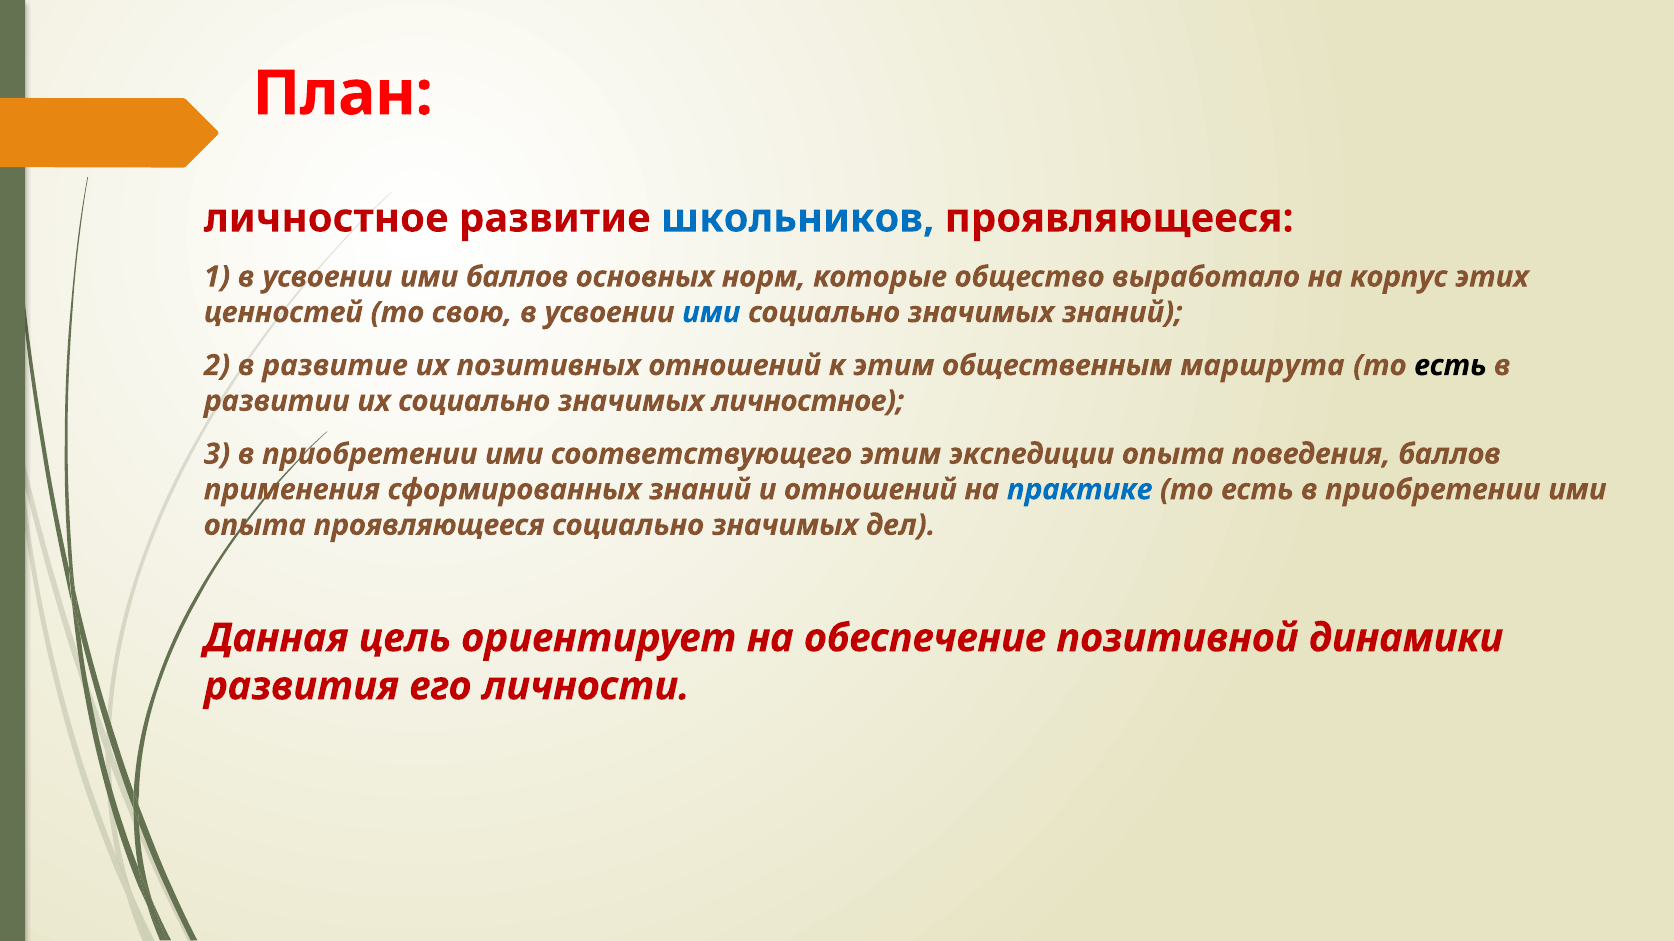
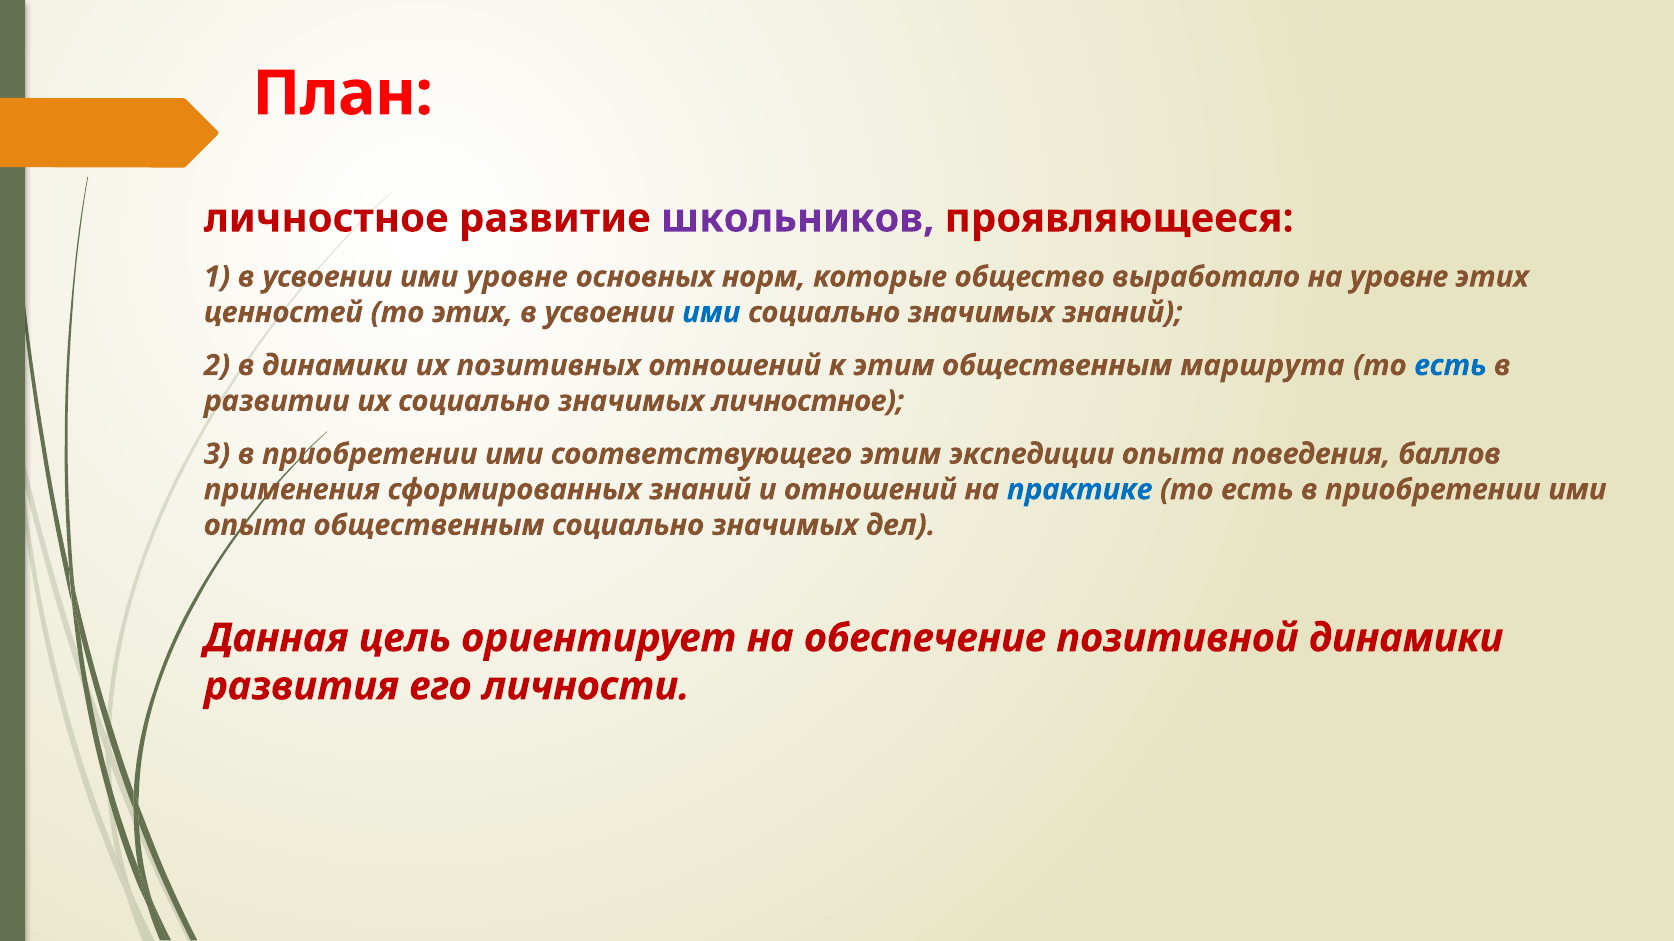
школьников colour: blue -> purple
ими баллов: баллов -> уровне
на корпус: корпус -> уровне
то свою: свою -> этих
в развитие: развитие -> динамики
есть at (1450, 366) colour: black -> blue
опыта проявляющееся: проявляющееся -> общественным
